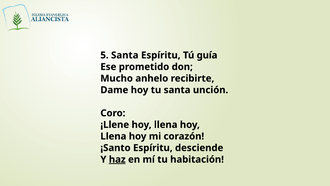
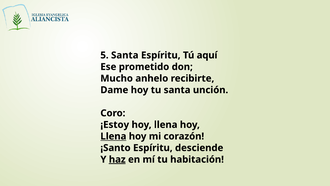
guía: guía -> aquí
¡Llene: ¡Llene -> ¡Estoy
Llena at (113, 136) underline: none -> present
